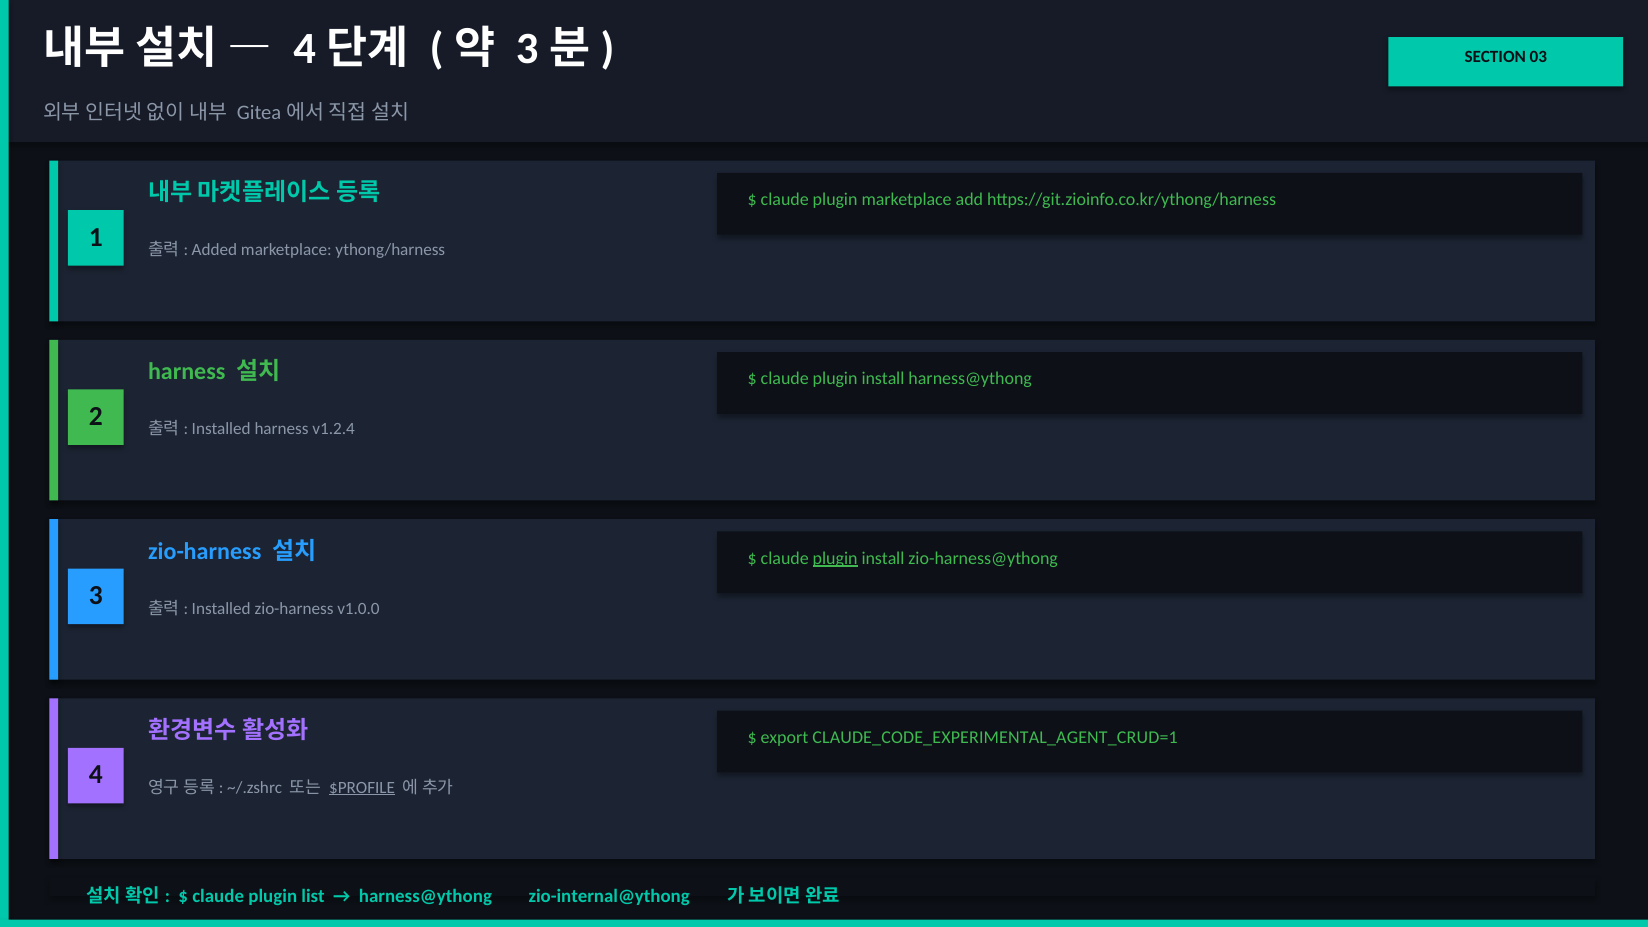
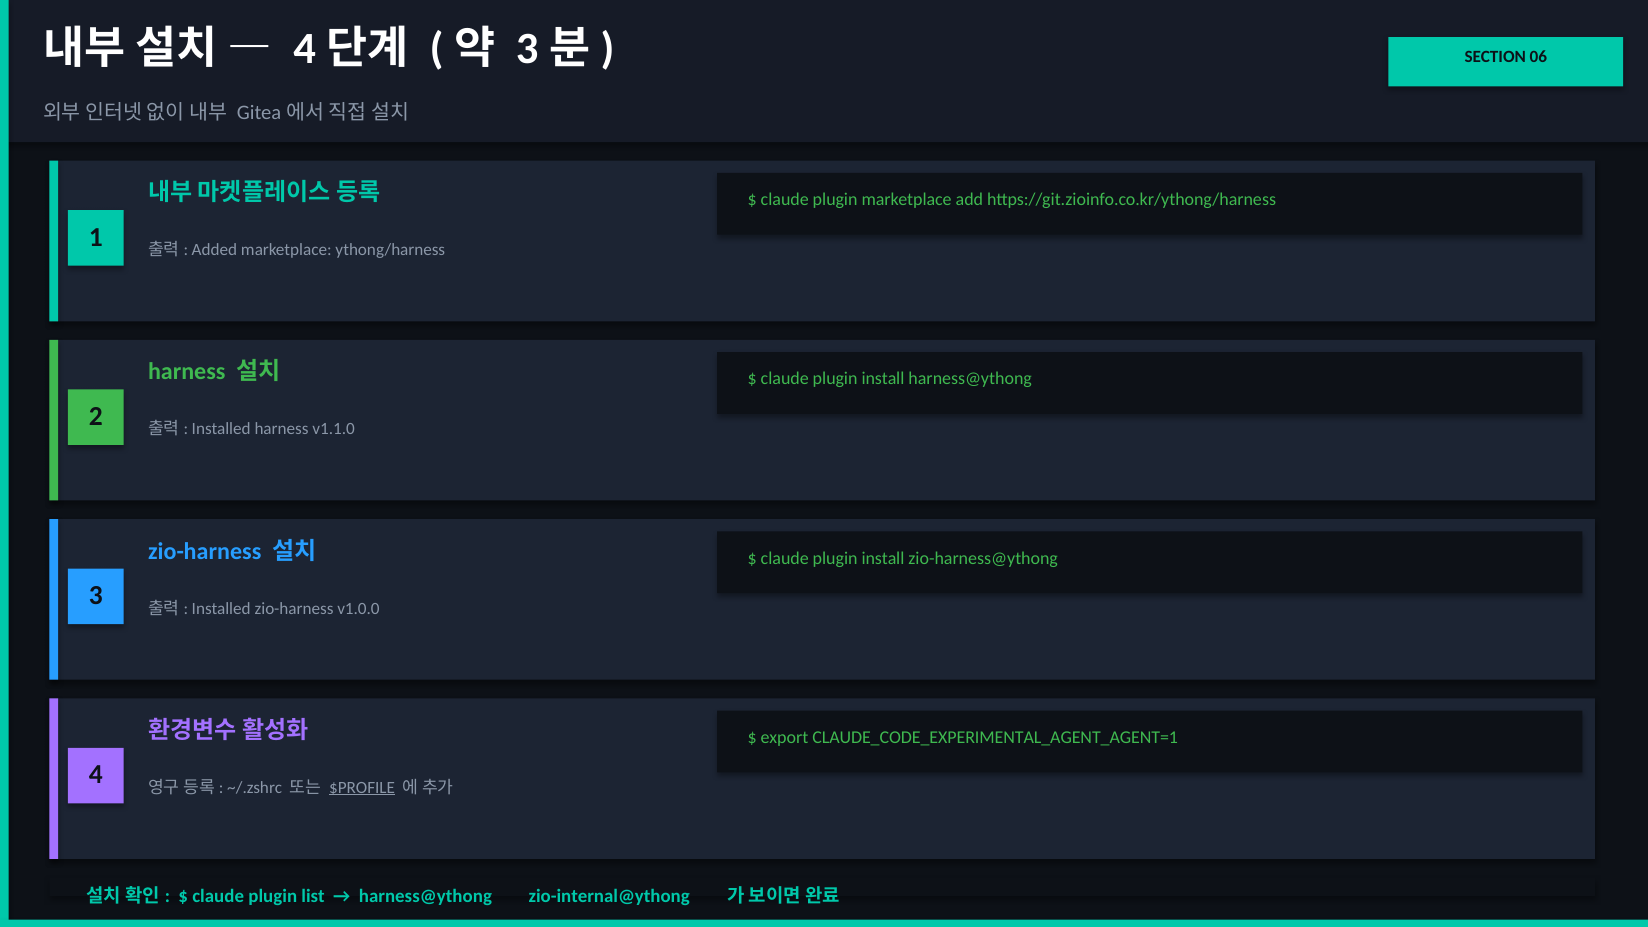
03: 03 -> 06
v1.2.4: v1.2.4 -> v1.1.0
plugin at (835, 558) underline: present -> none
CLAUDE_CODE_EXPERIMENTAL_AGENT_CRUD=1: CLAUDE_CODE_EXPERIMENTAL_AGENT_CRUD=1 -> CLAUDE_CODE_EXPERIMENTAL_AGENT_AGENT=1
